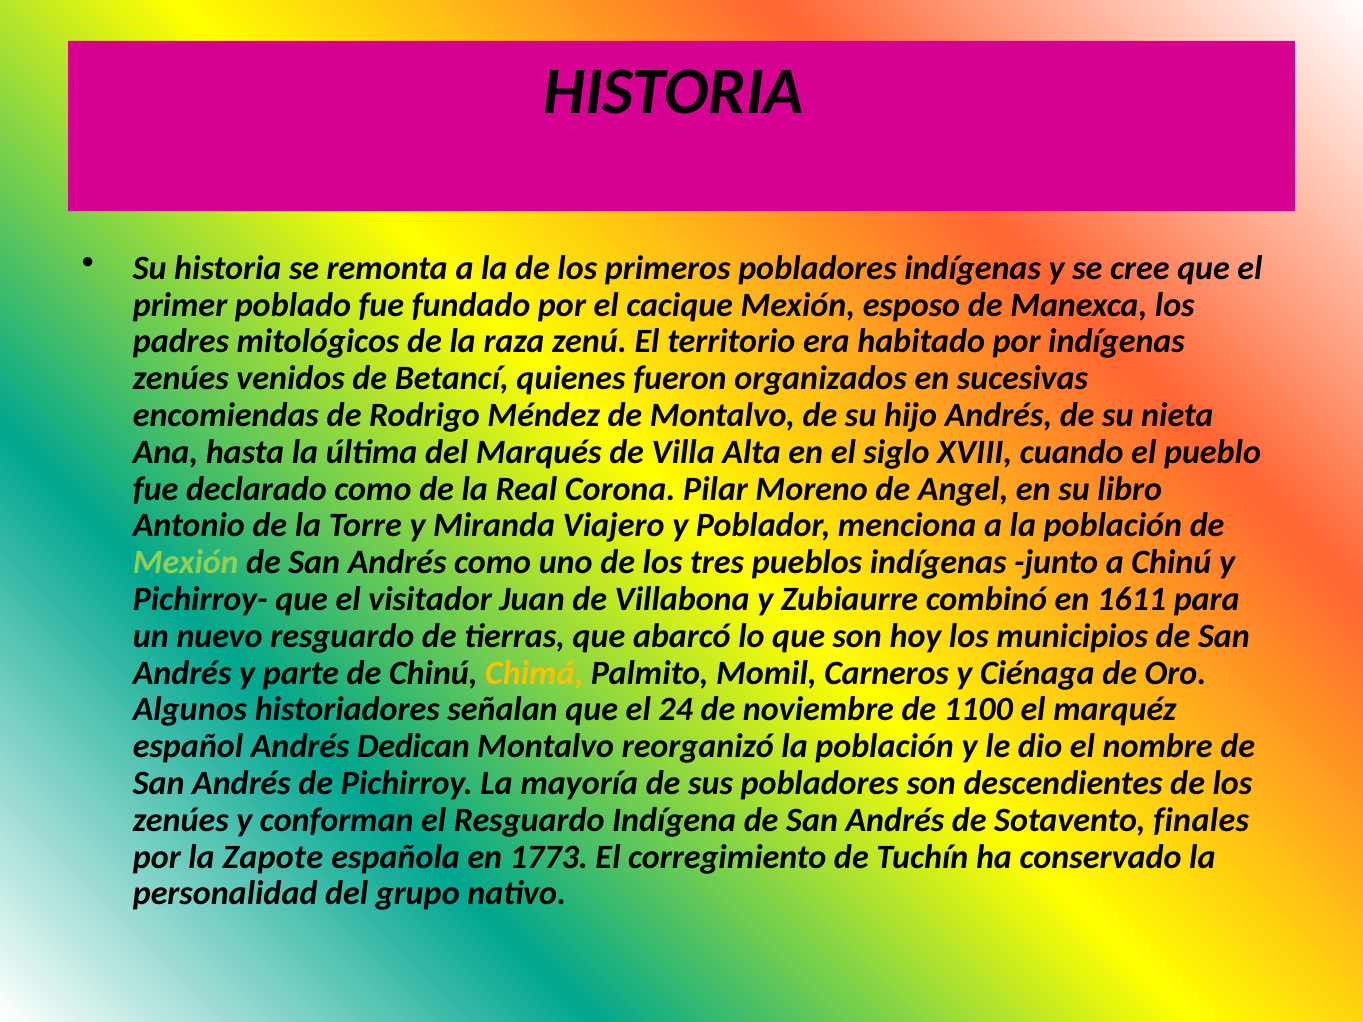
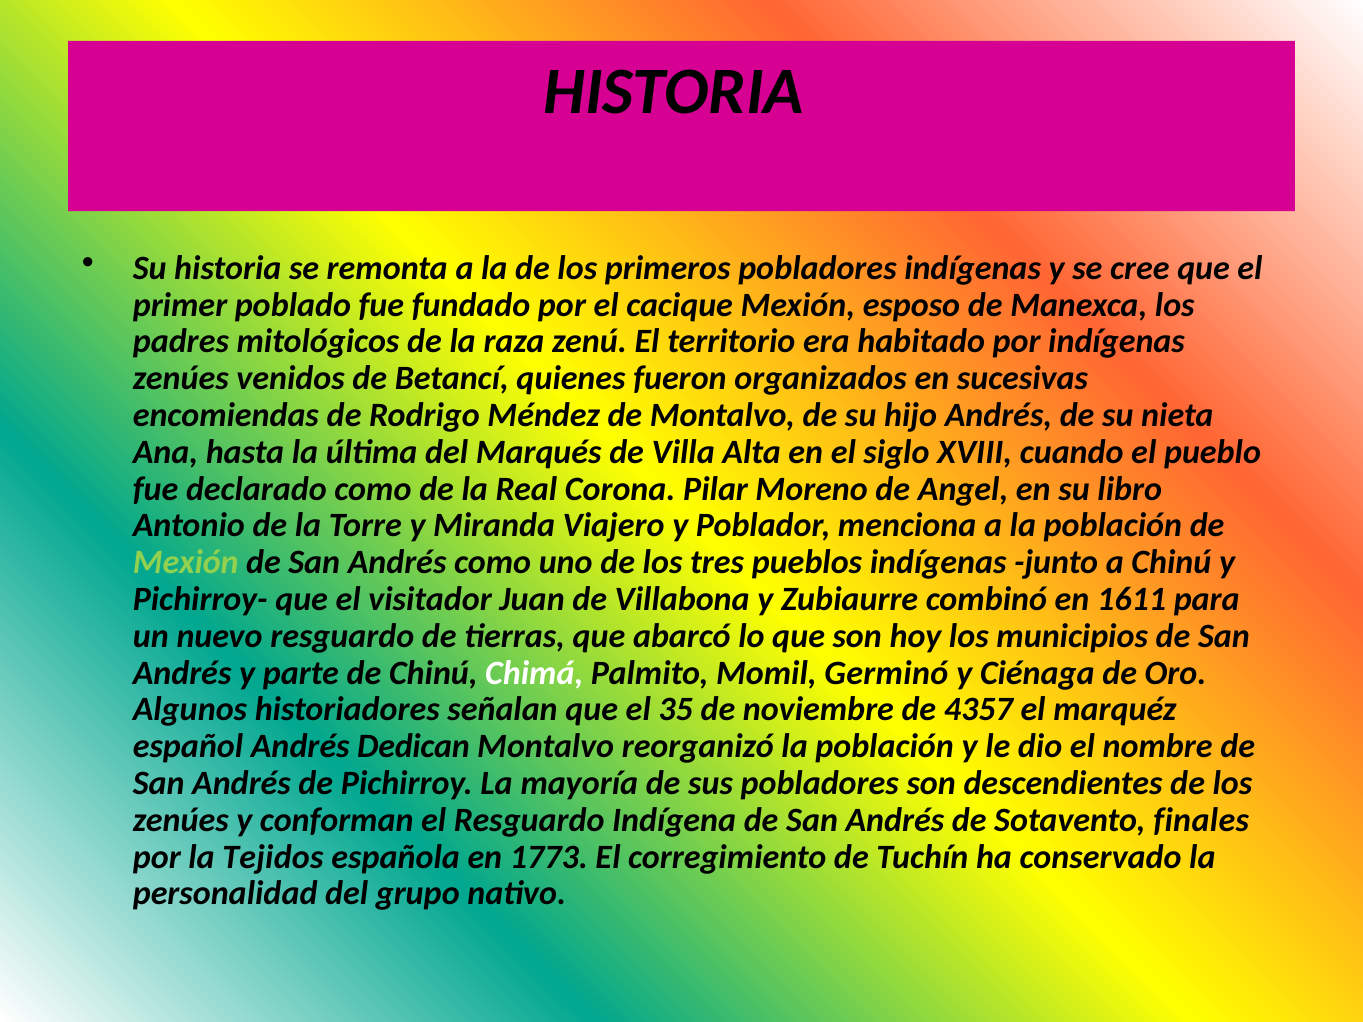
Chimá colour: yellow -> white
Carneros: Carneros -> Germinó
24: 24 -> 35
1100: 1100 -> 4357
Zapote: Zapote -> Tejidos
